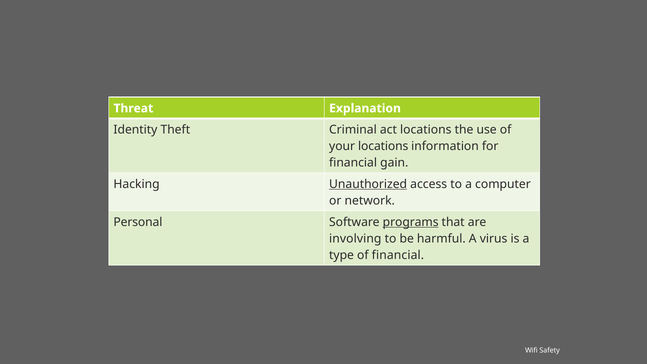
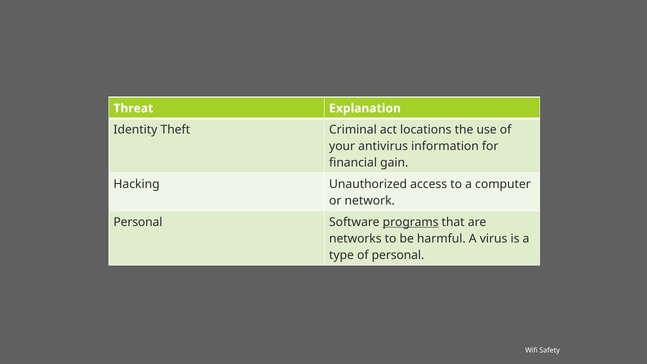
your locations: locations -> antivirus
Unauthorized underline: present -> none
involving: involving -> networks
of financial: financial -> personal
